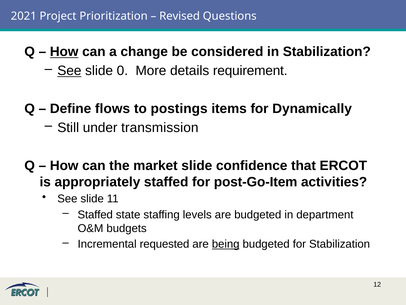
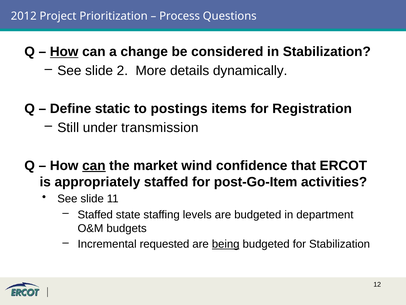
2021: 2021 -> 2012
Revised: Revised -> Process
See at (69, 71) underline: present -> none
0: 0 -> 2
requirement: requirement -> dynamically
flows: flows -> static
Dynamically: Dynamically -> Registration
can at (94, 165) underline: none -> present
market slide: slide -> wind
